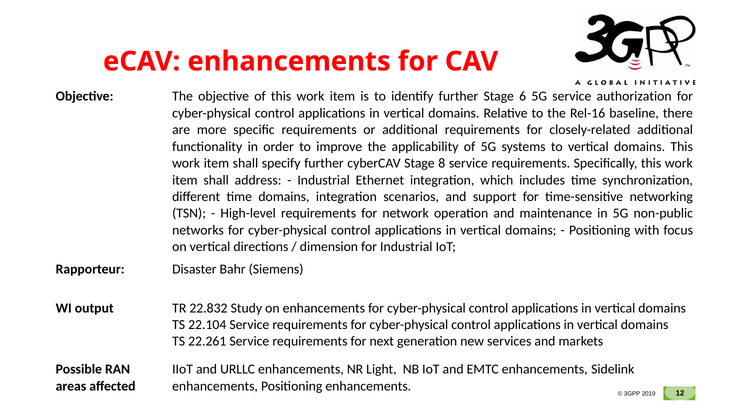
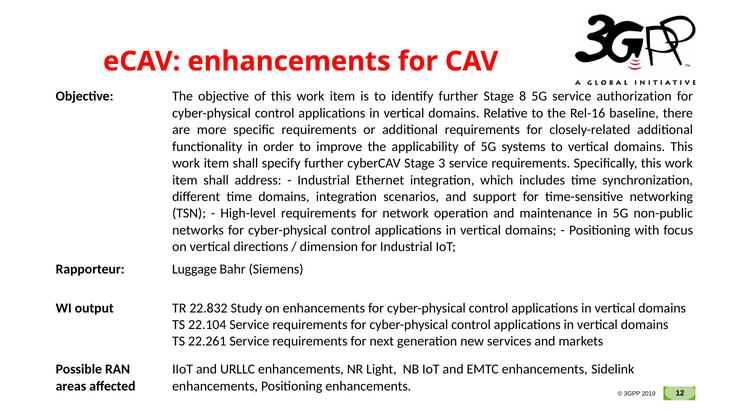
6: 6 -> 8
8: 8 -> 3
Disaster: Disaster -> Luggage
